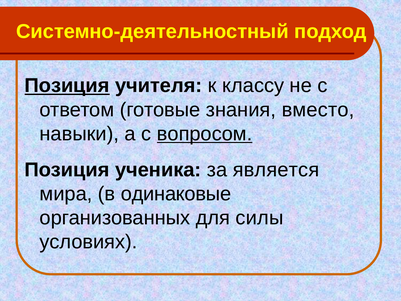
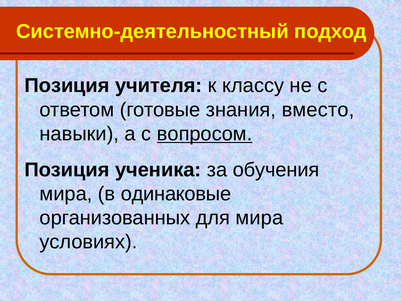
Позиция at (67, 86) underline: present -> none
является: является -> обучения
для силы: силы -> мира
